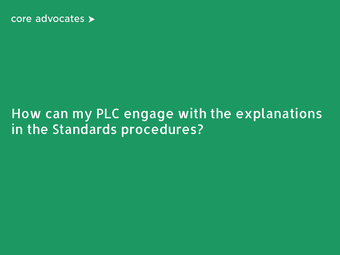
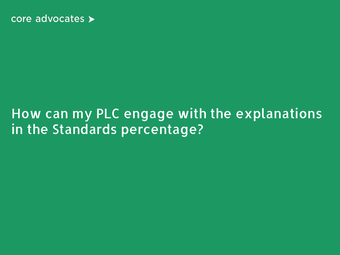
procedures: procedures -> percentage
